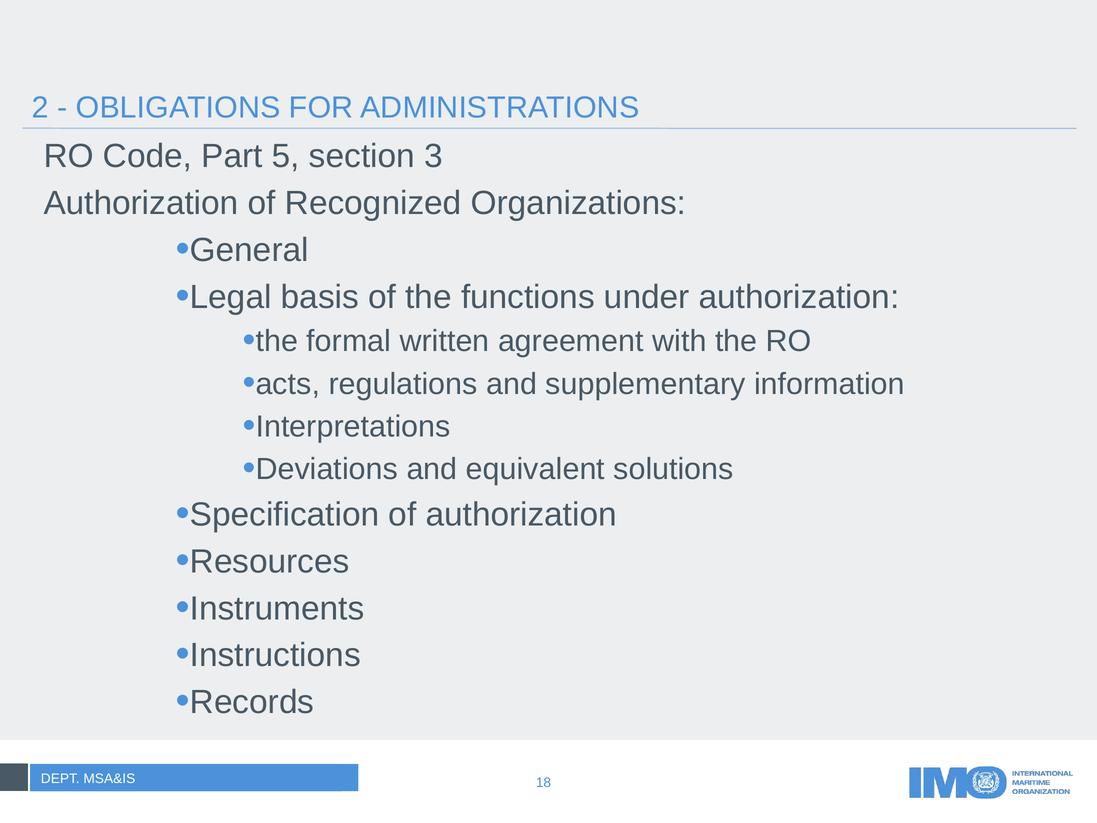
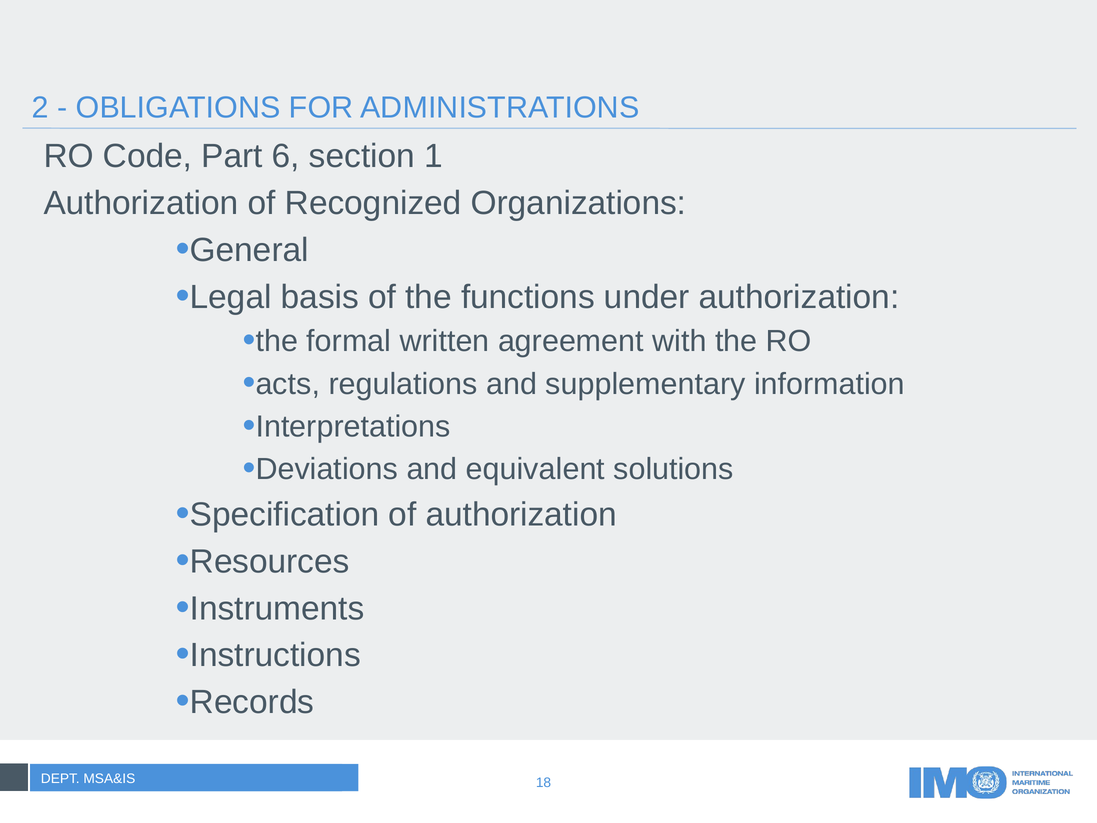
5: 5 -> 6
3: 3 -> 1
